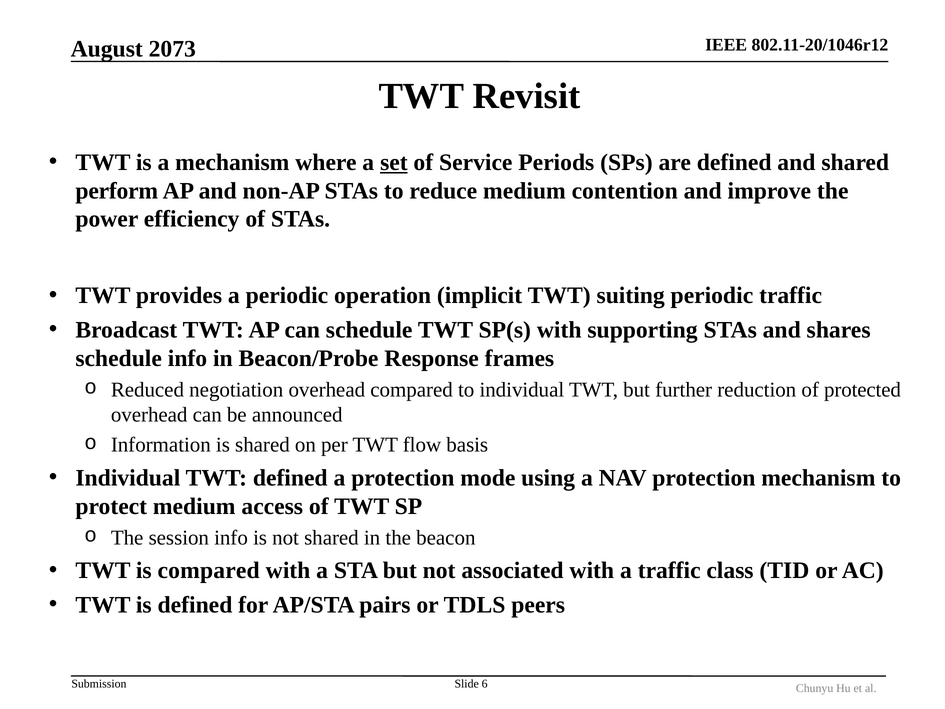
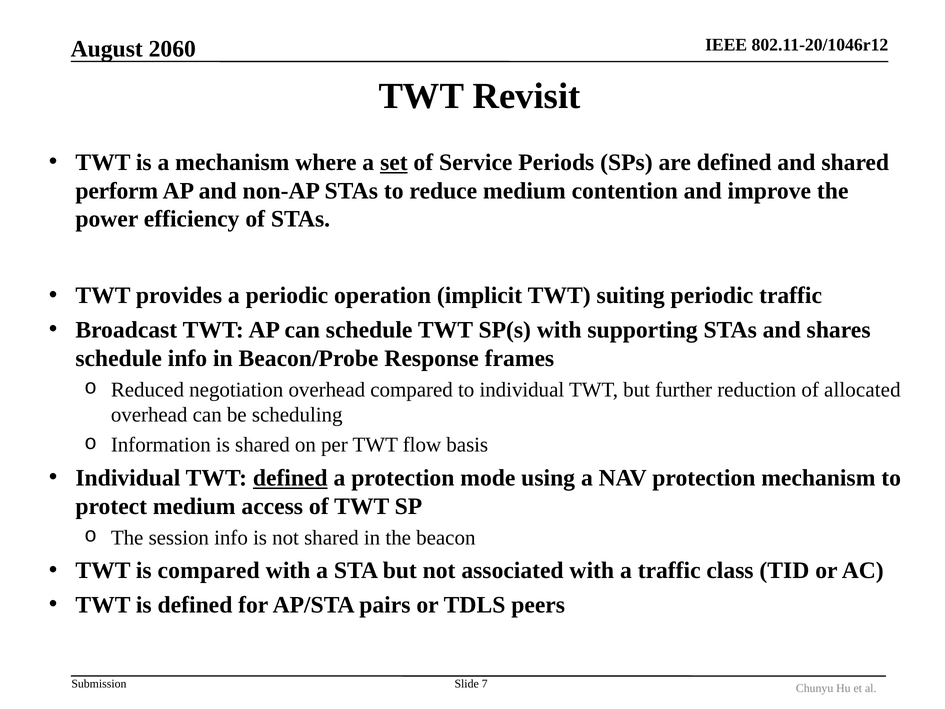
2073: 2073 -> 2060
protected: protected -> allocated
announced: announced -> scheduling
defined at (290, 478) underline: none -> present
6: 6 -> 7
